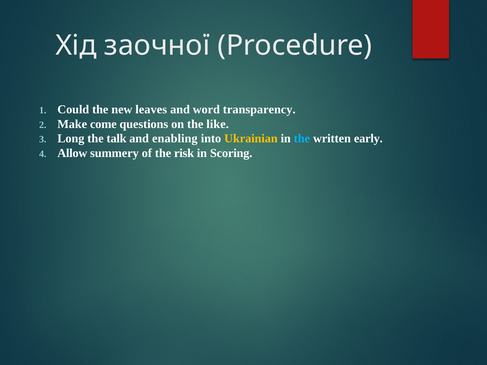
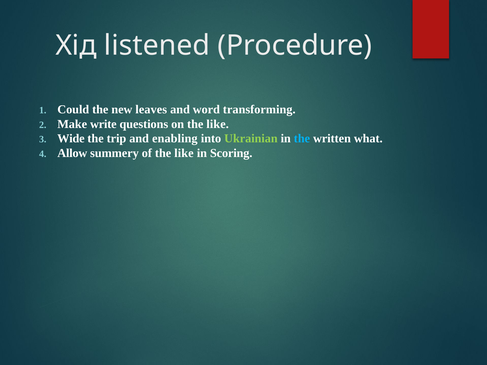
заочної: заочної -> listened
transparency: transparency -> transforming
come: come -> write
Long: Long -> Wide
talk: talk -> trip
Ukrainian colour: yellow -> light green
early: early -> what
of the risk: risk -> like
